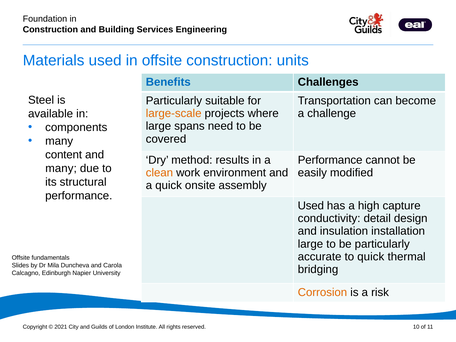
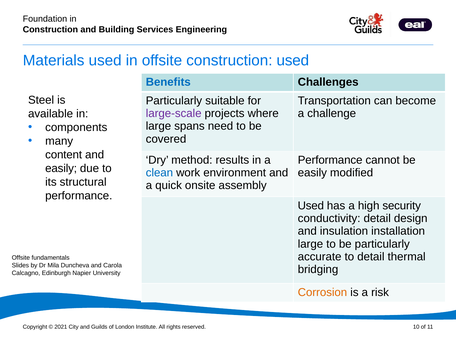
construction units: units -> used
large-scale colour: orange -> purple
many at (61, 168): many -> easily
clean colour: orange -> blue
capture: capture -> security
to quick: quick -> detail
